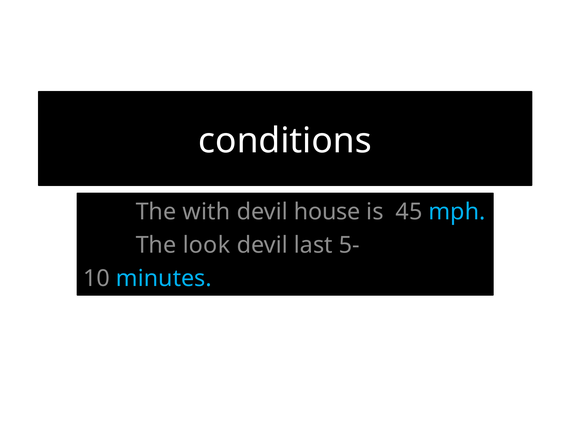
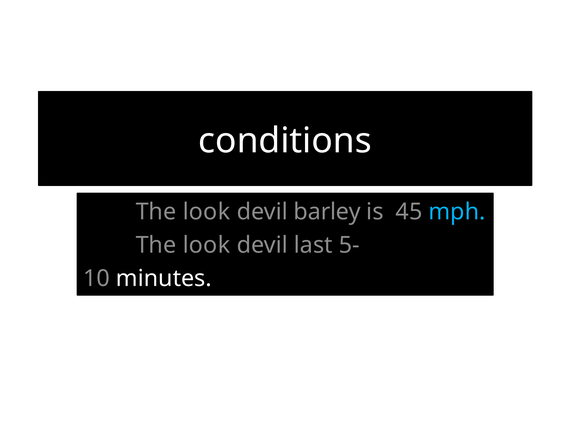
with at (206, 212): with -> look
house: house -> barley
minutes colour: light blue -> white
